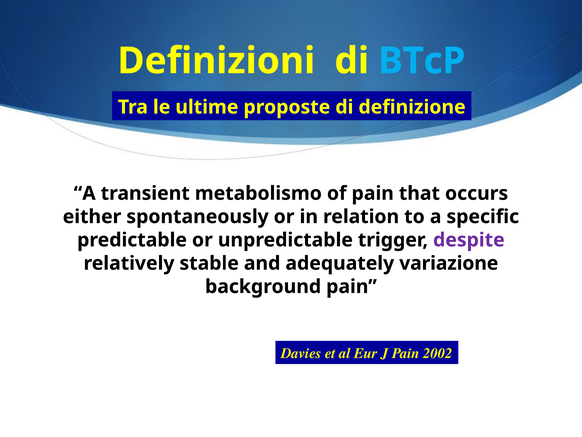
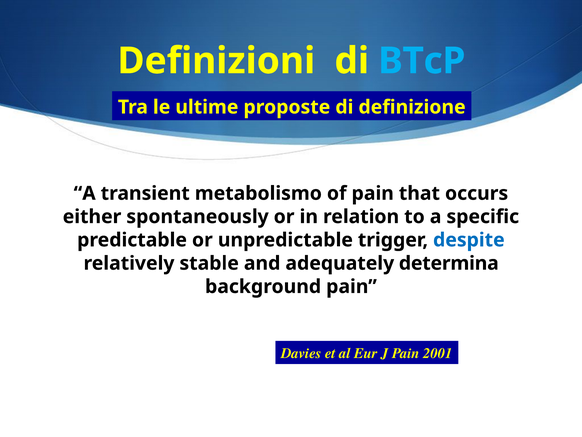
despite colour: purple -> blue
variazione: variazione -> determina
2002: 2002 -> 2001
